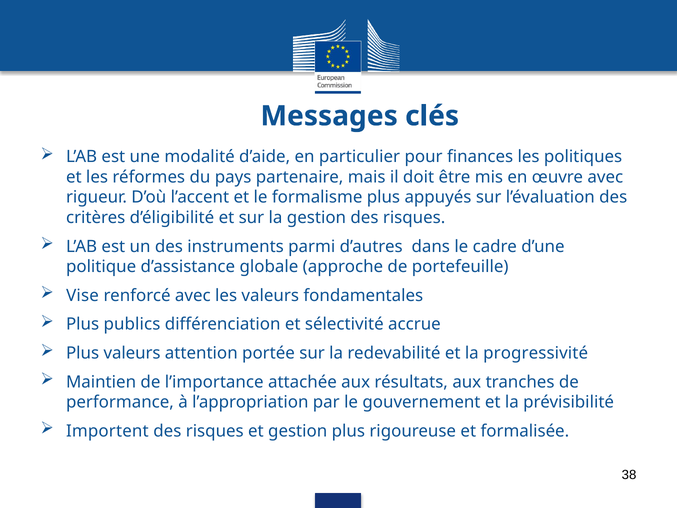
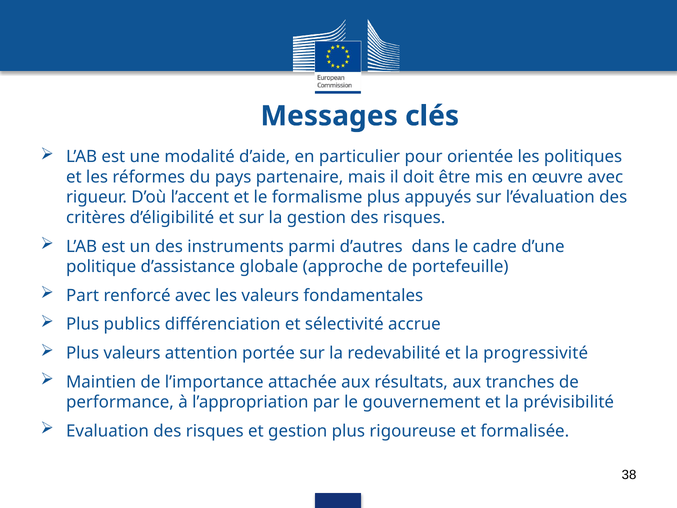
finances: finances -> orientée
Vise: Vise -> Part
Importent: Importent -> Evaluation
